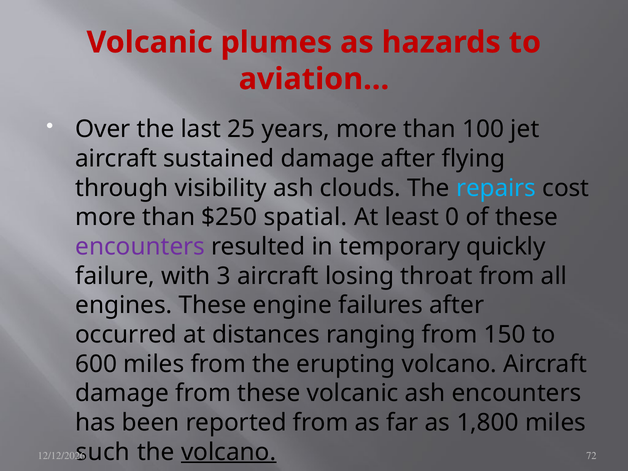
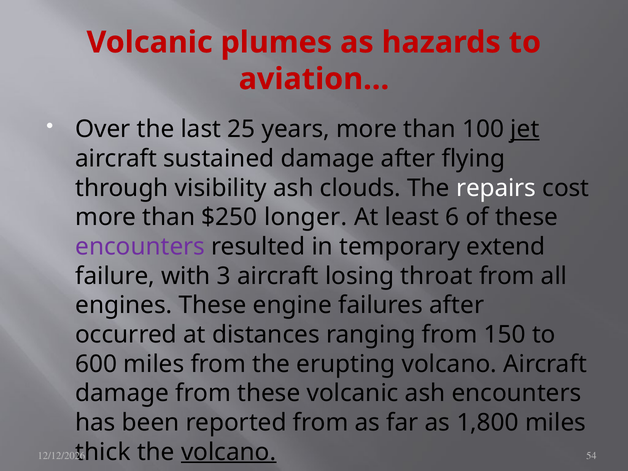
jet underline: none -> present
repairs colour: light blue -> white
spatial: spatial -> longer
0: 0 -> 6
quickly: quickly -> extend
such: such -> thick
72: 72 -> 54
